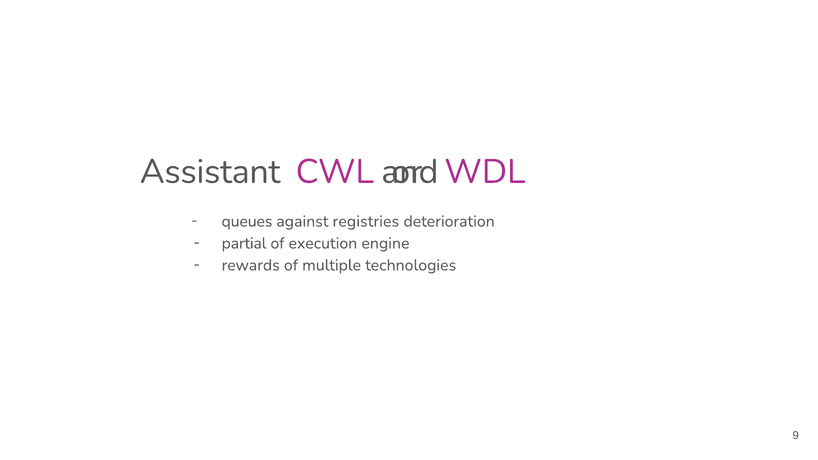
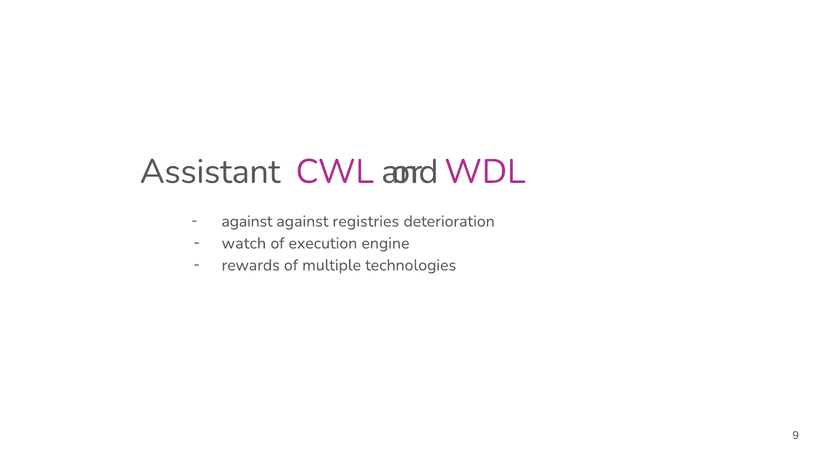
queues at (247, 221): queues -> against
partial: partial -> watch
